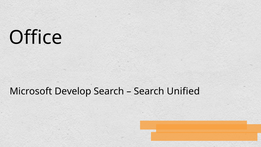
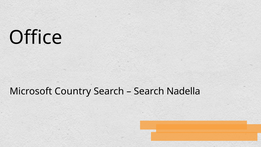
Develop: Develop -> Country
Unified: Unified -> Nadella
